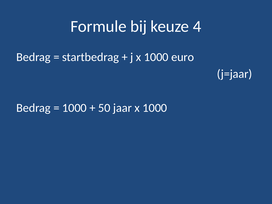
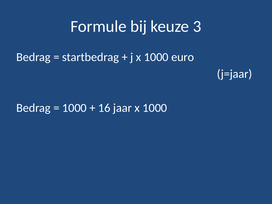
4: 4 -> 3
50: 50 -> 16
